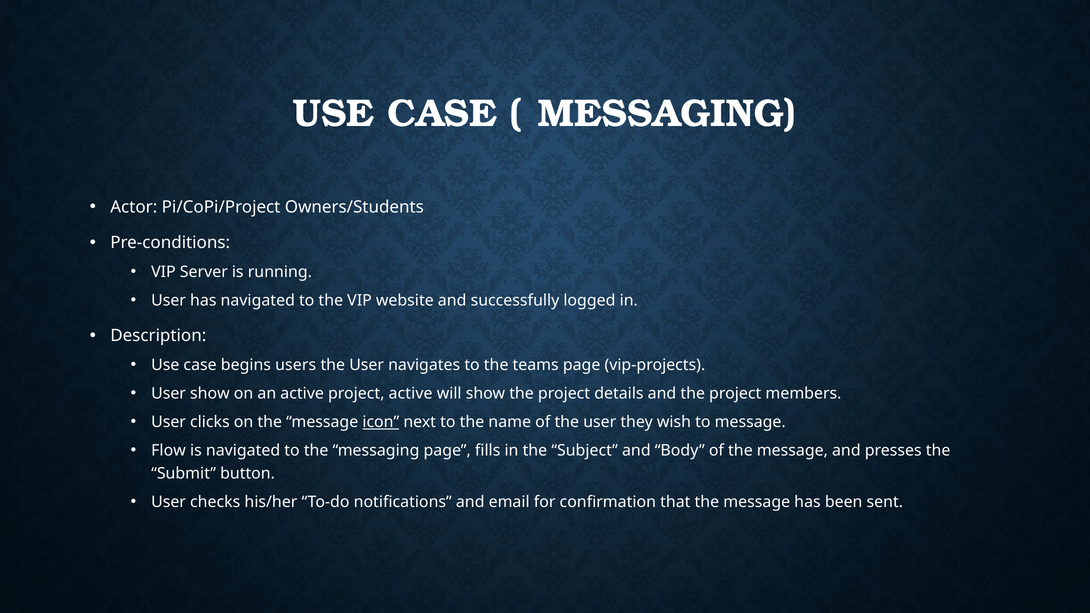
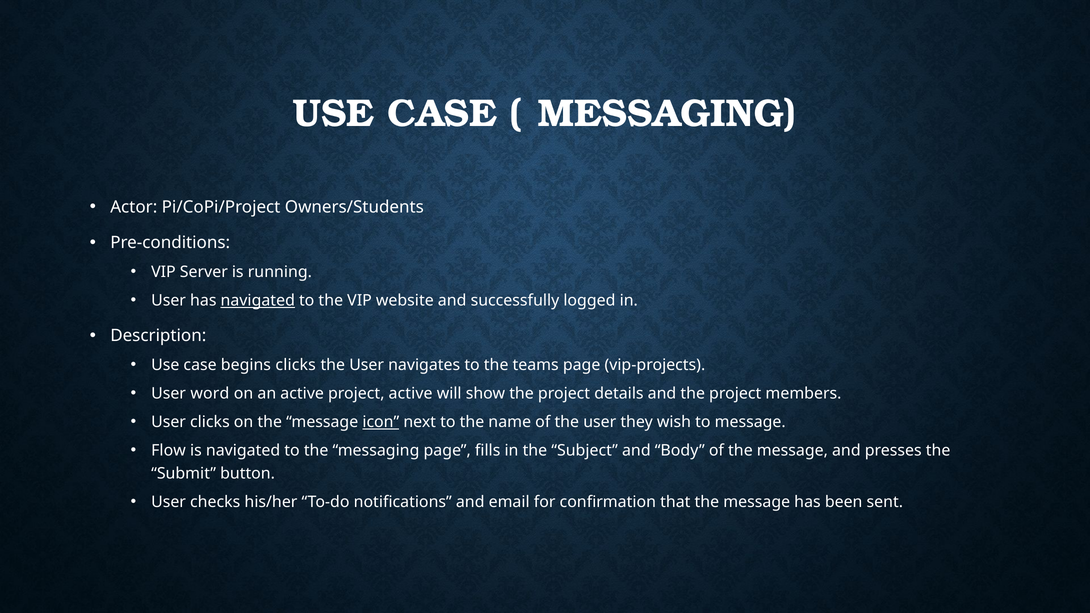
navigated at (258, 301) underline: none -> present
begins users: users -> clicks
User show: show -> word
